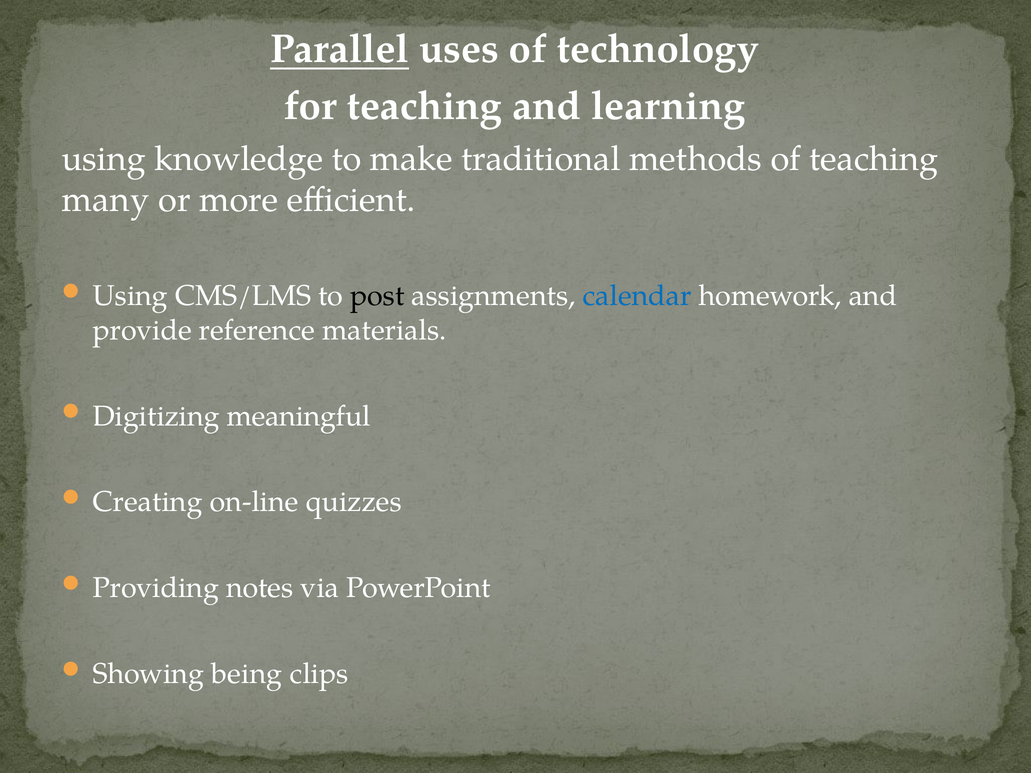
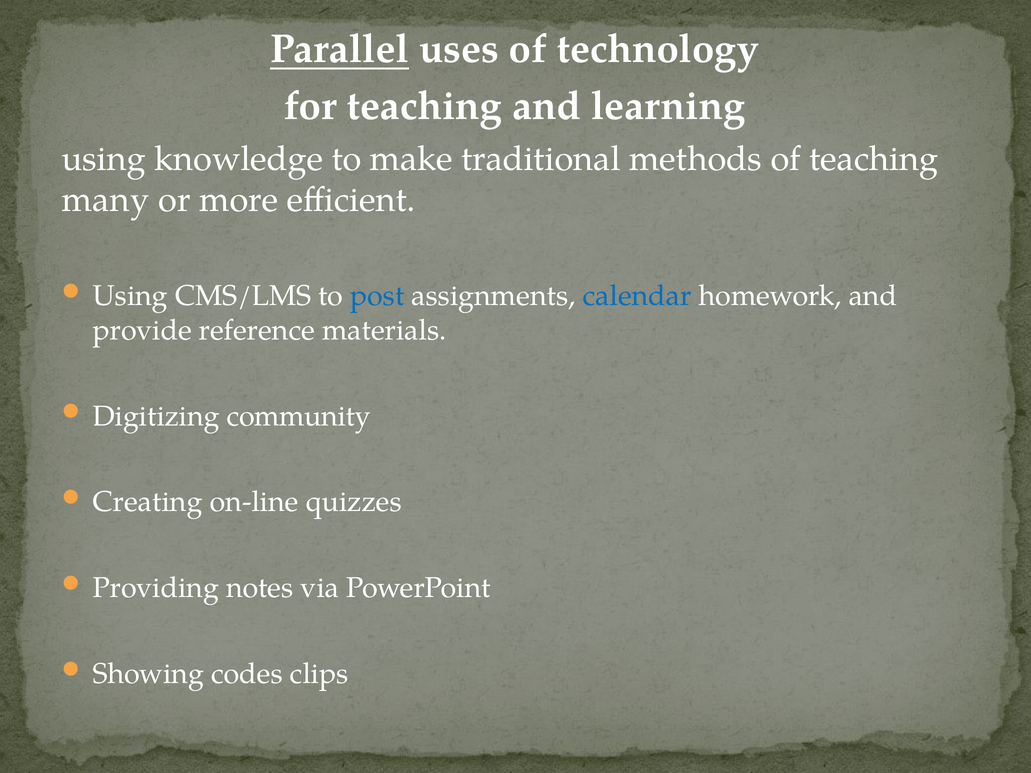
post colour: black -> blue
meaningful: meaningful -> community
being: being -> codes
